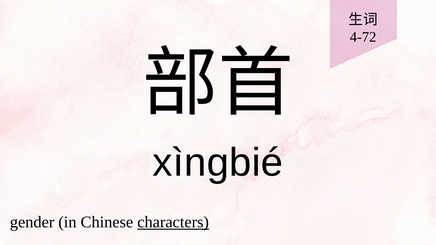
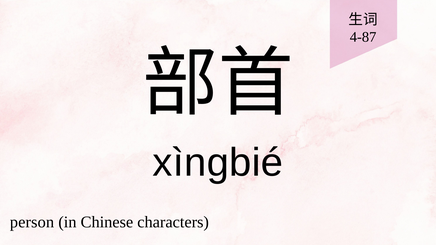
4-72: 4-72 -> 4-87
gender: gender -> person
characters underline: present -> none
